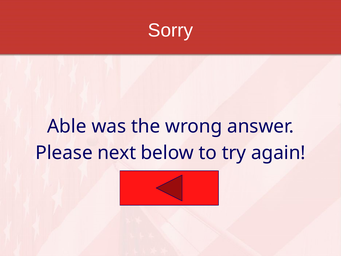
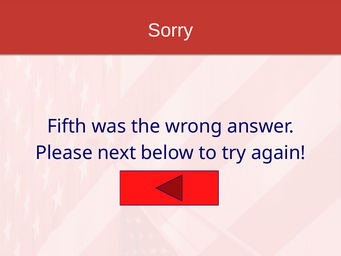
Able: Able -> Fifth
